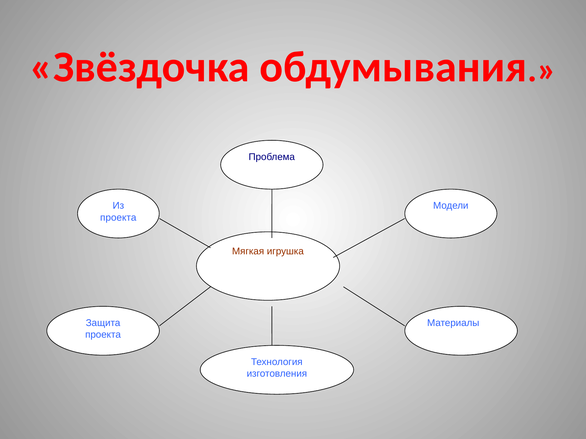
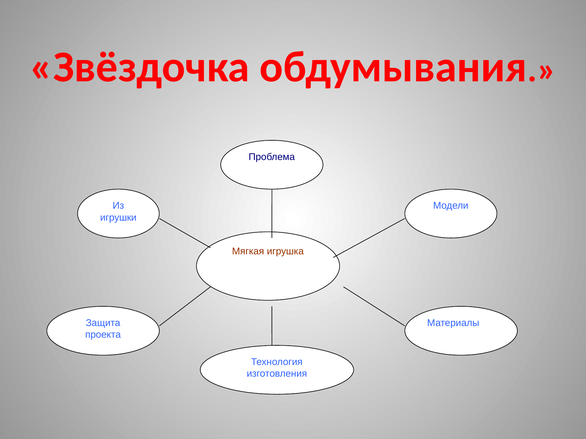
проекта at (118, 218): проекта -> игрушки
